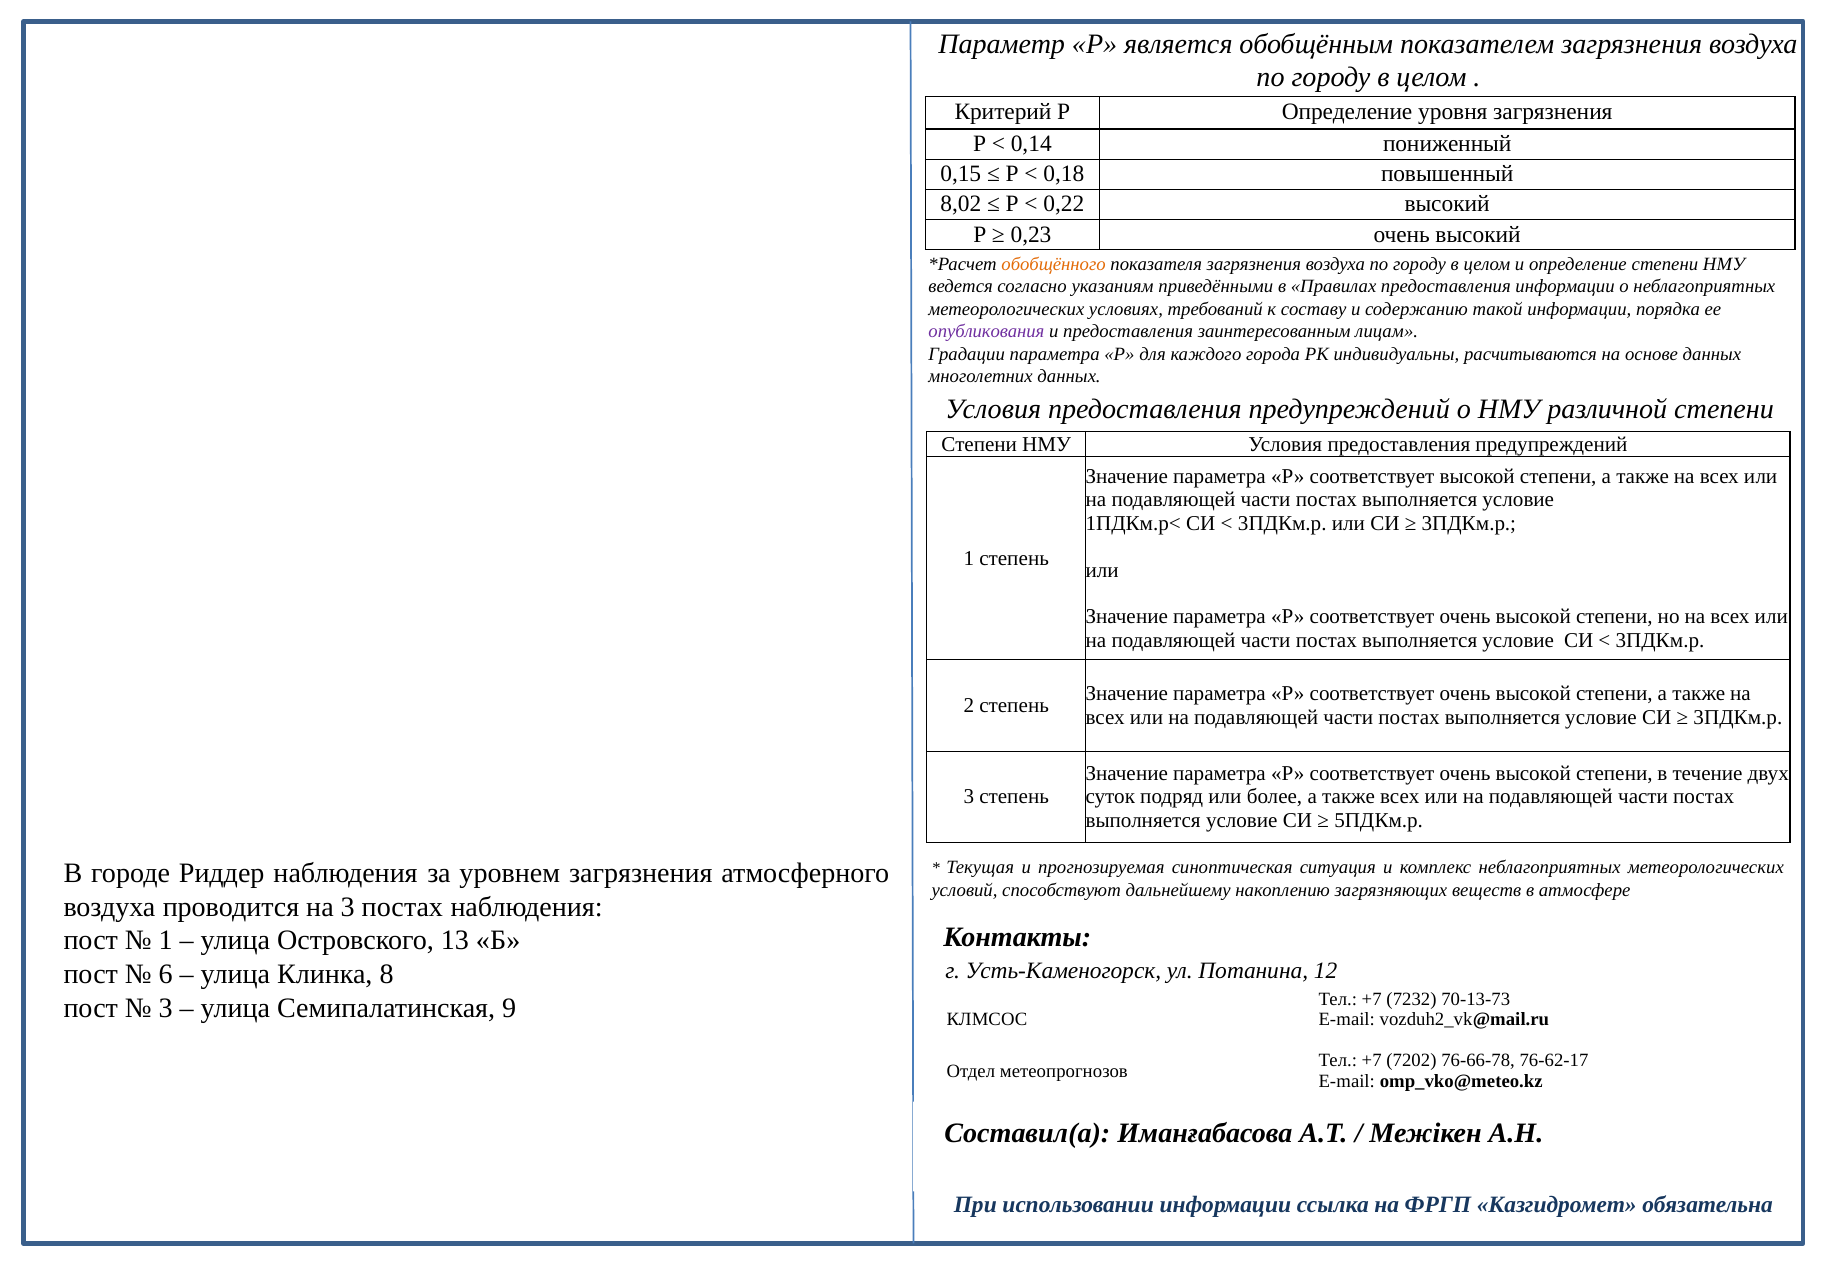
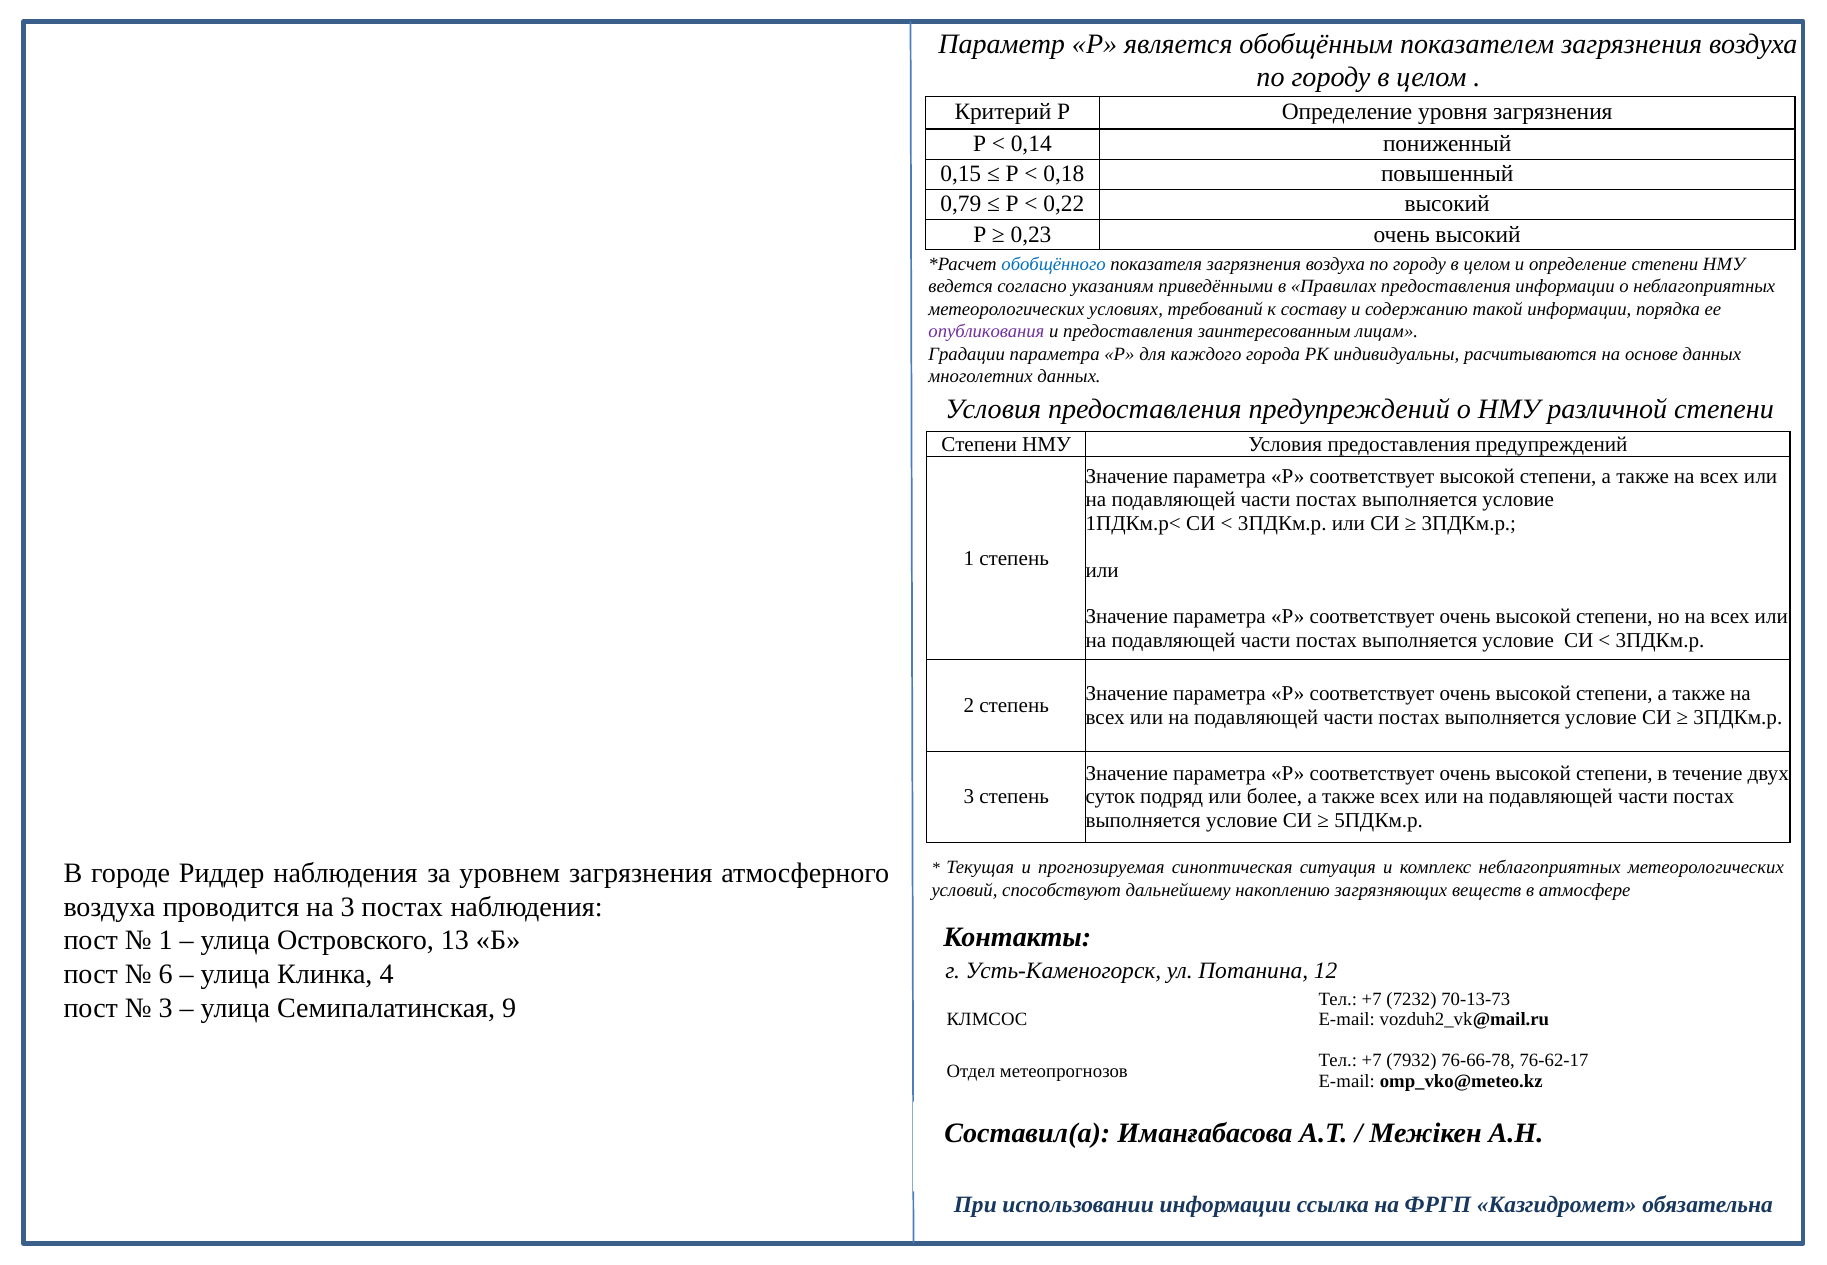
8,02: 8,02 -> 0,79
обобщённого colour: orange -> blue
8: 8 -> 4
7202: 7202 -> 7932
